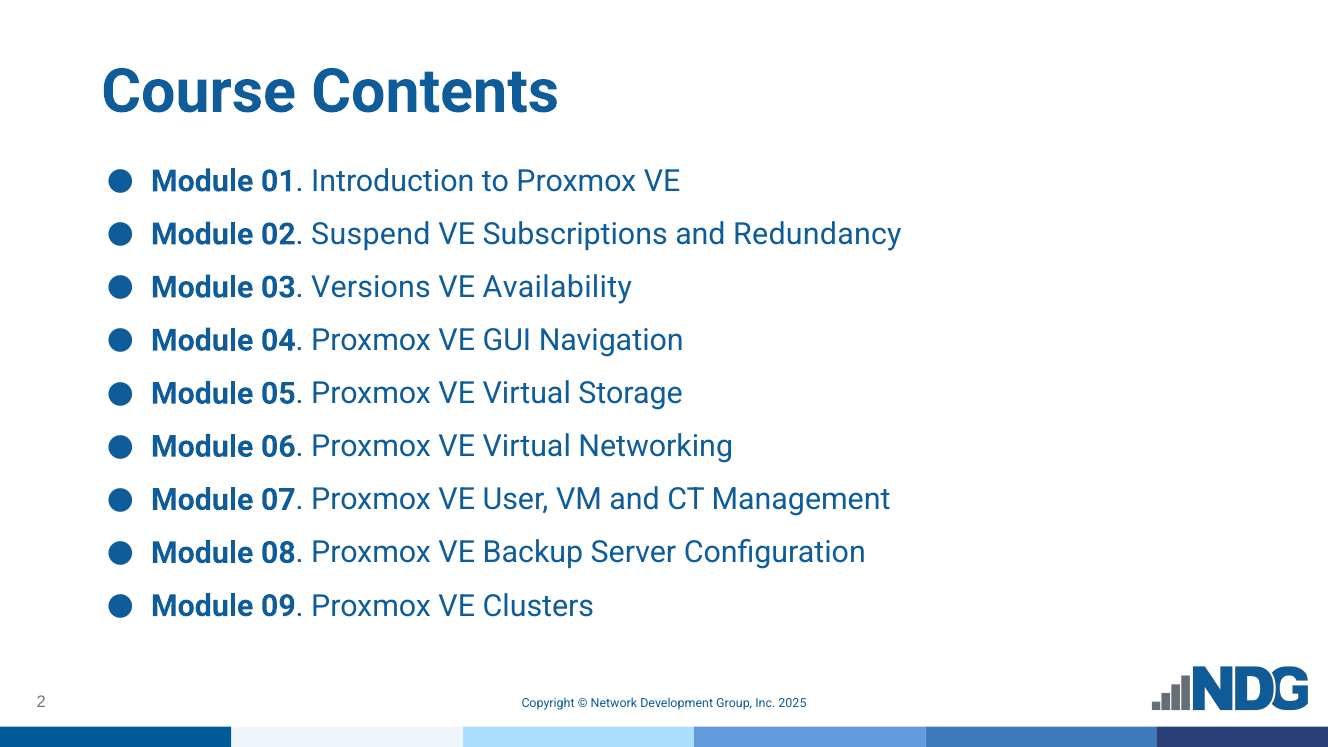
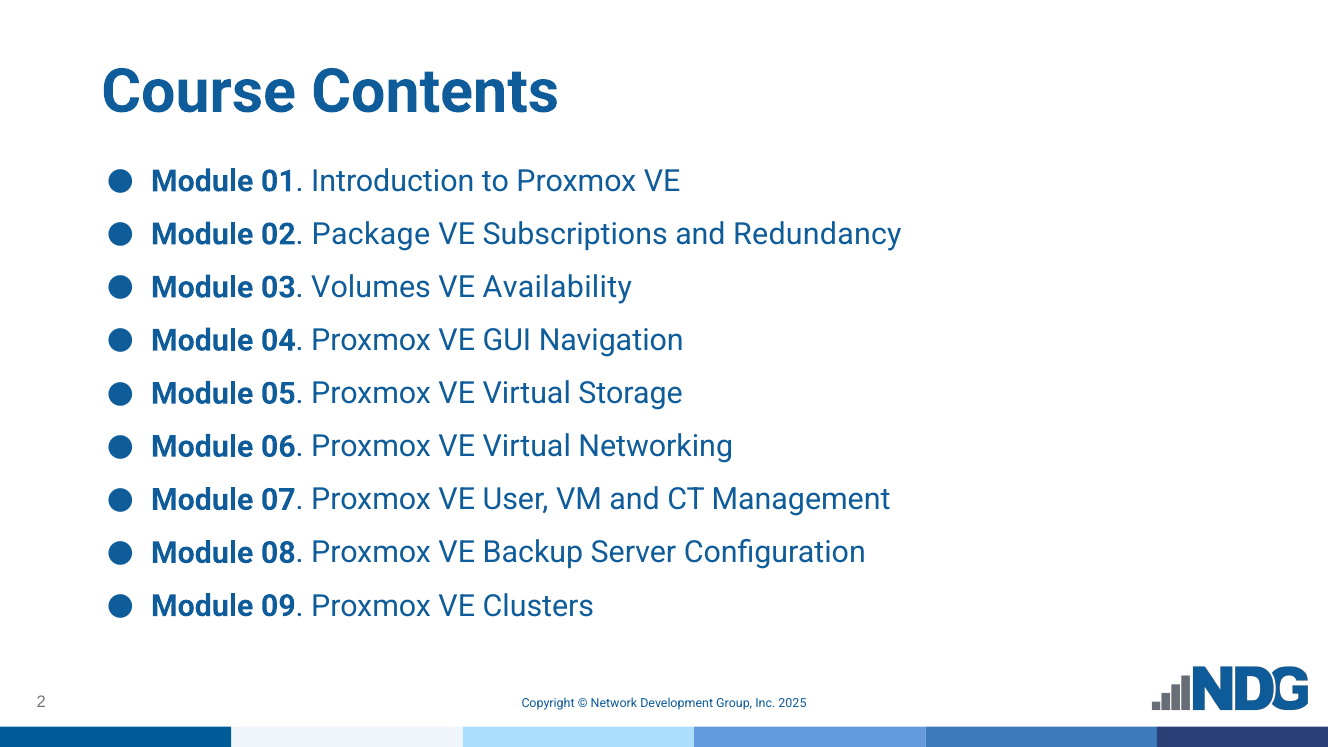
Suspend: Suspend -> Package
Versions: Versions -> Volumes
